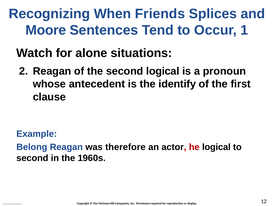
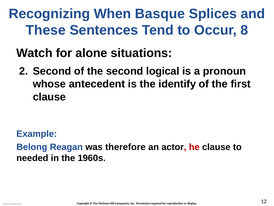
Friends: Friends -> Basque
Moore: Moore -> These
1: 1 -> 8
Reagan at (52, 71): Reagan -> Second
he logical: logical -> clause
second at (32, 158): second -> needed
